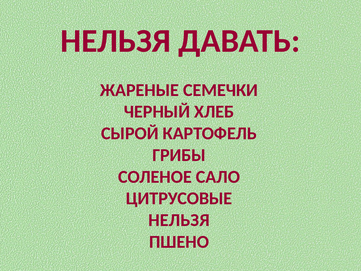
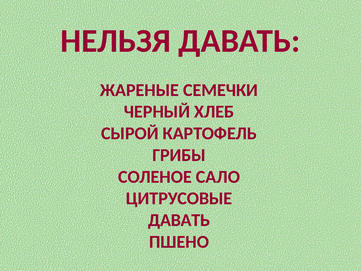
НЕЛЬЗЯ at (179, 220): НЕЛЬЗЯ -> ДАВАТЬ
